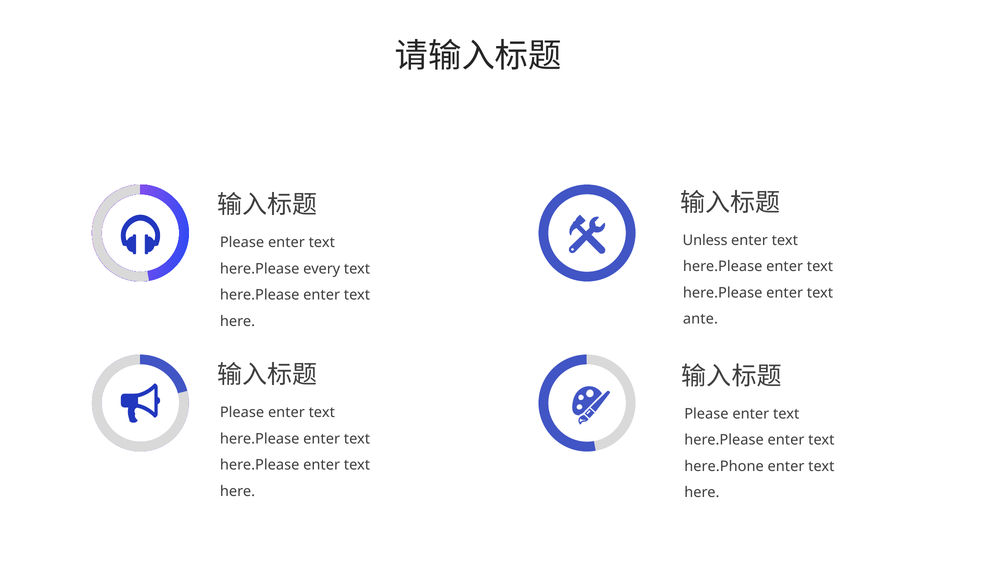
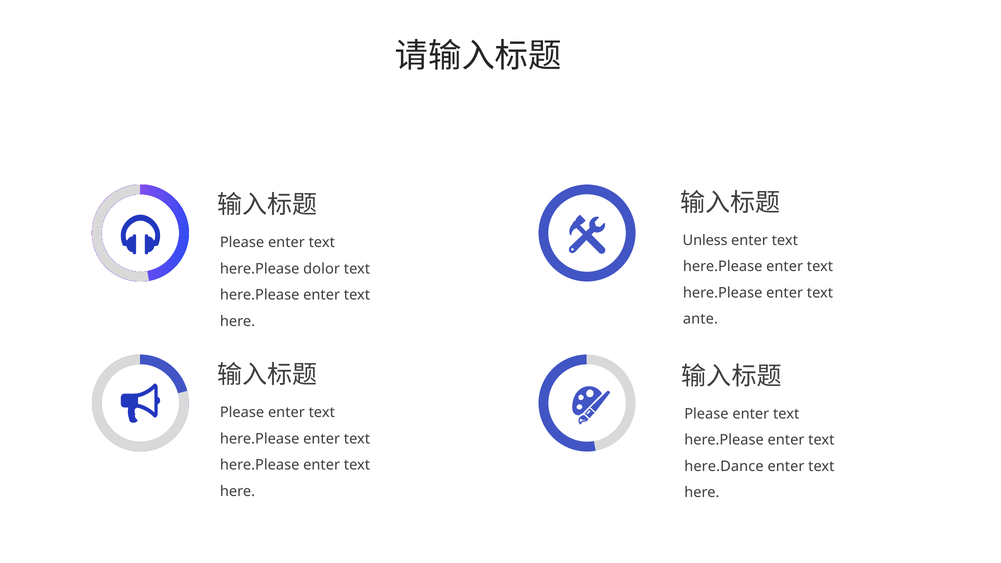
every: every -> dolor
here.Phone: here.Phone -> here.Dance
